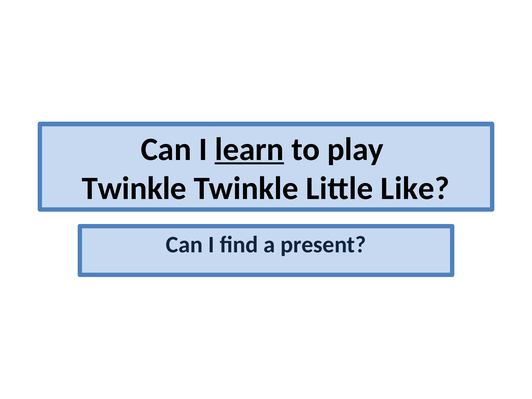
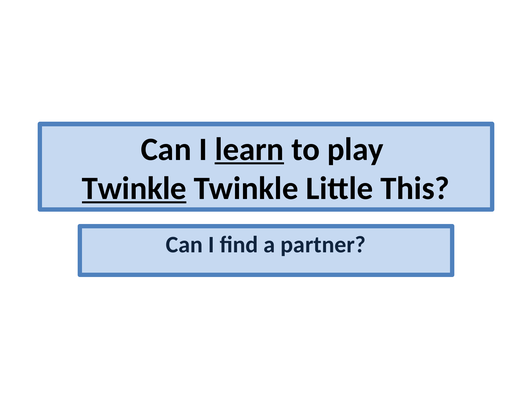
Twinkle at (134, 188) underline: none -> present
Like: Like -> This
present: present -> partner
